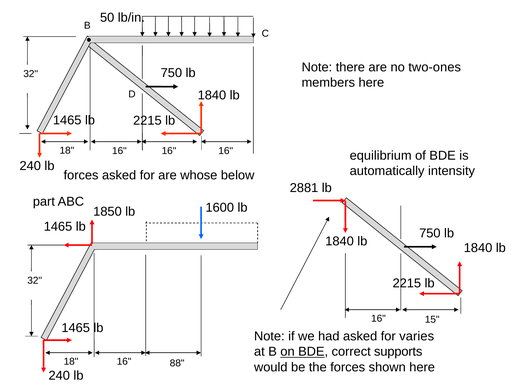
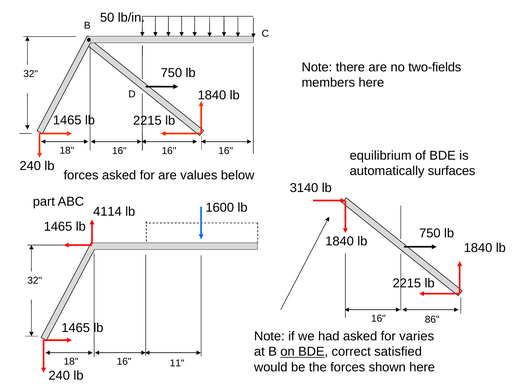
two-ones: two-ones -> two-fields
intensity: intensity -> surfaces
whose: whose -> values
2881: 2881 -> 3140
1850: 1850 -> 4114
15: 15 -> 86
supports: supports -> satisfied
88: 88 -> 11
